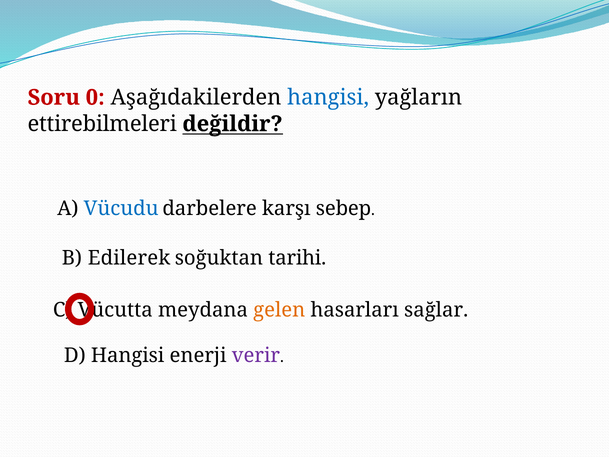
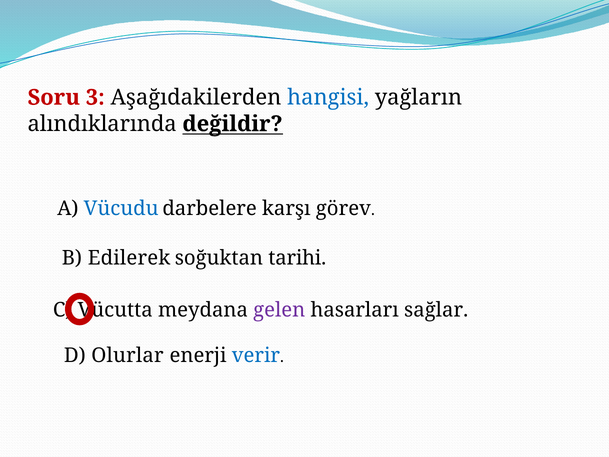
0: 0 -> 3
ettirebilmeleri: ettirebilmeleri -> alındıklarında
sebep: sebep -> görev
gelen colour: orange -> purple
D Hangisi: Hangisi -> Olurlar
verir colour: purple -> blue
